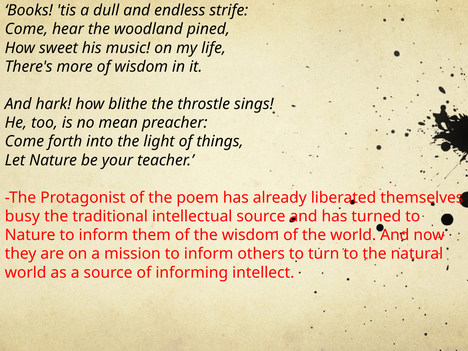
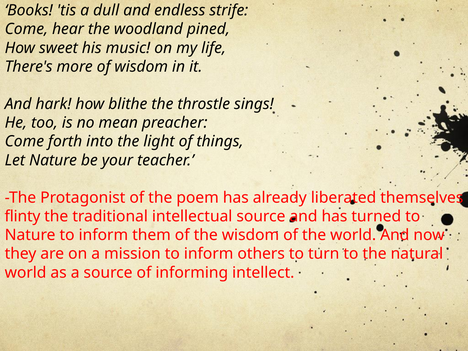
busy: busy -> flinty
